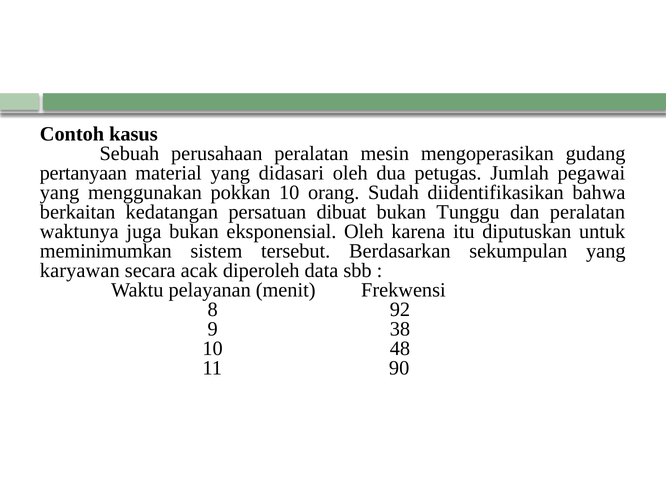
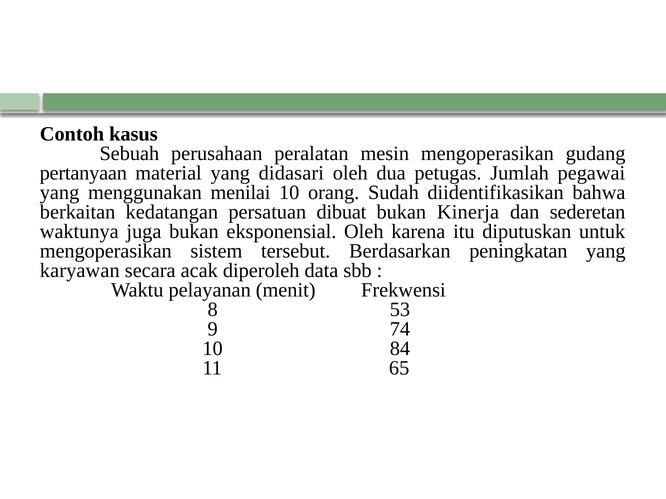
pokkan: pokkan -> menilai
Tunggu: Tunggu -> Kinerja
dan peralatan: peralatan -> sederetan
meminimumkan at (106, 251): meminimumkan -> mengoperasikan
sekumpulan: sekumpulan -> peningkatan
92: 92 -> 53
38: 38 -> 74
48: 48 -> 84
90: 90 -> 65
